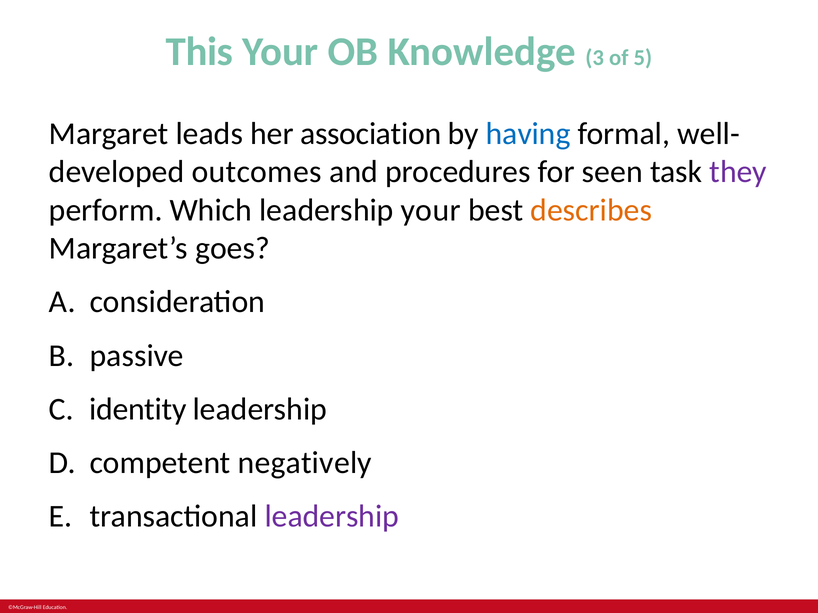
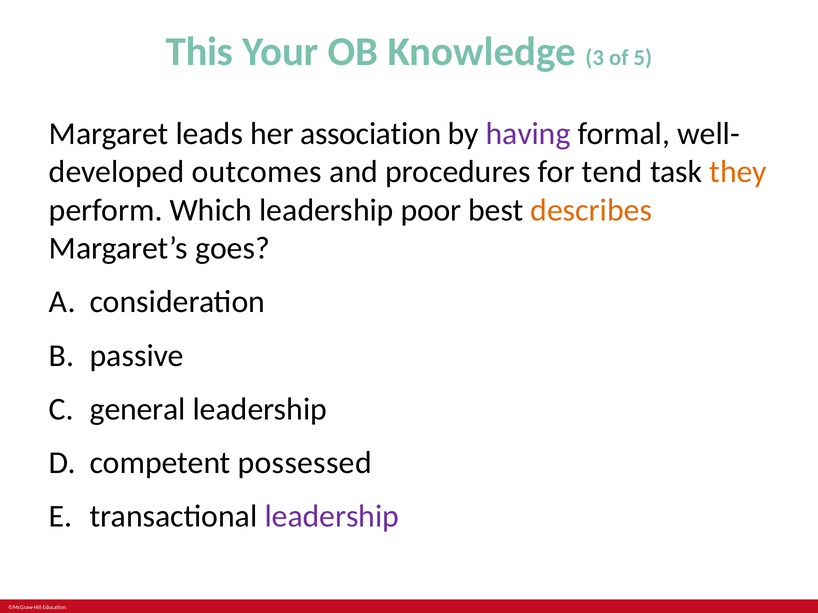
having colour: blue -> purple
seen: seen -> tend
they colour: purple -> orange
leadership your: your -> poor
identity: identity -> general
negatively: negatively -> possessed
